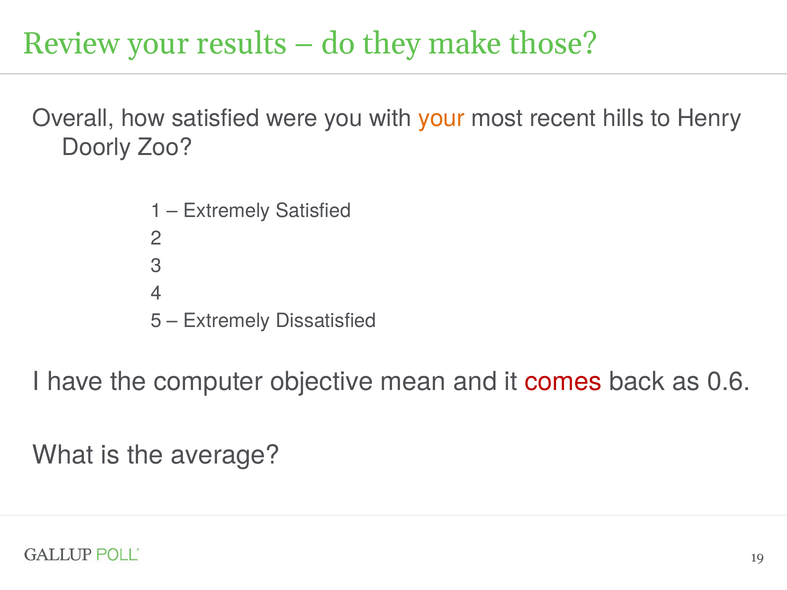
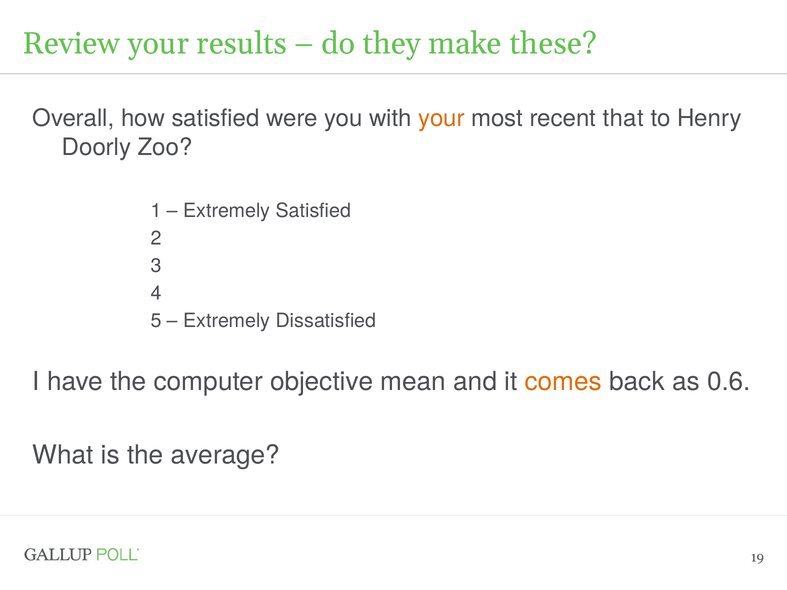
those: those -> these
hills: hills -> that
comes colour: red -> orange
